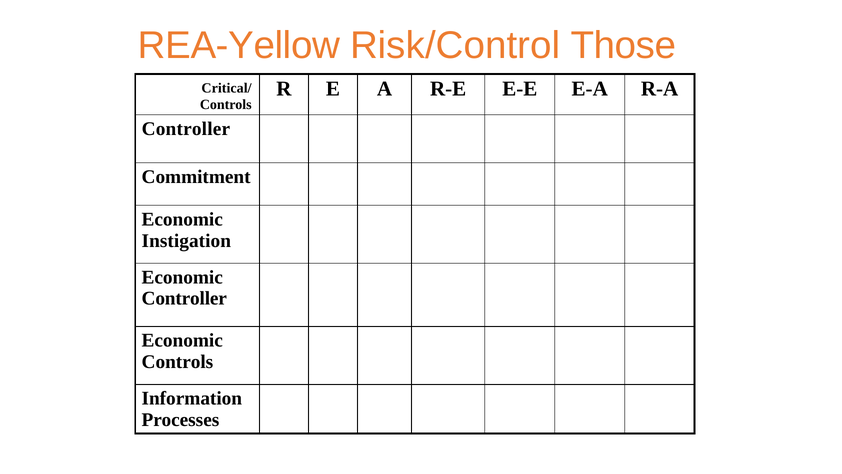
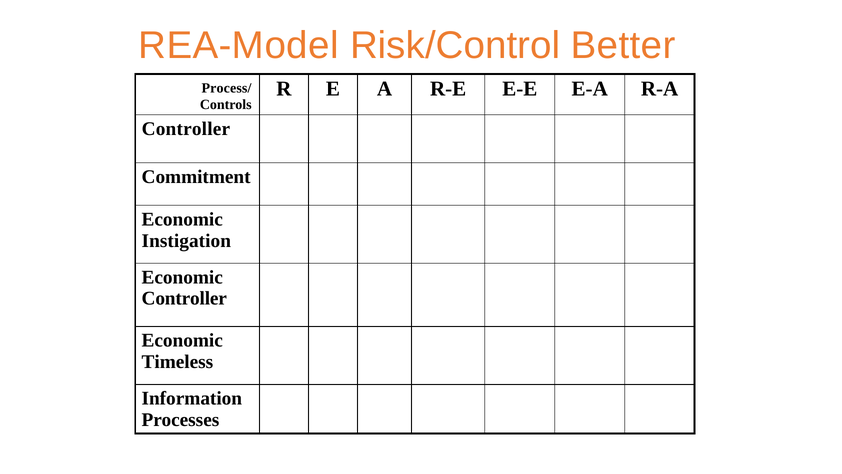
REA-Yellow: REA-Yellow -> REA-Model
Those: Those -> Better
Critical/: Critical/ -> Process/
Controls at (177, 362): Controls -> Timeless
